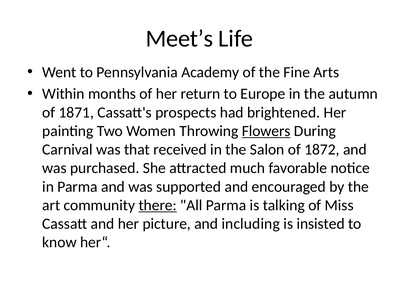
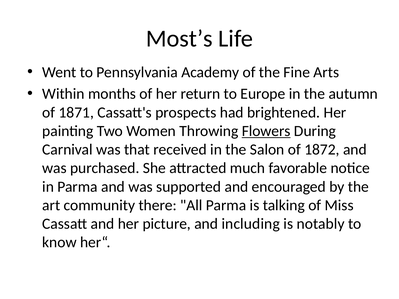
Meet’s: Meet’s -> Most’s
there underline: present -> none
insisted: insisted -> notably
